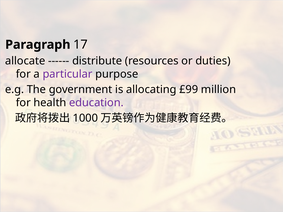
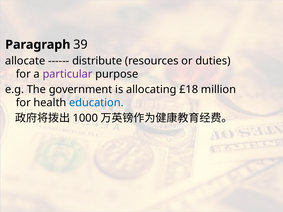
17: 17 -> 39
£99: £99 -> £18
education colour: purple -> blue
